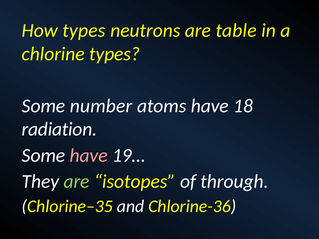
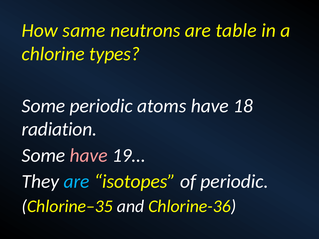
How types: types -> same
Some number: number -> periodic
are at (77, 182) colour: light green -> light blue
of through: through -> periodic
